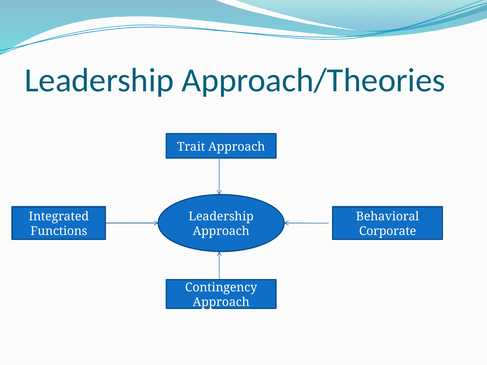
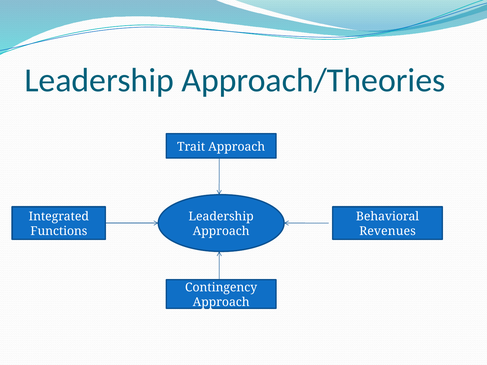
Corporate: Corporate -> Revenues
